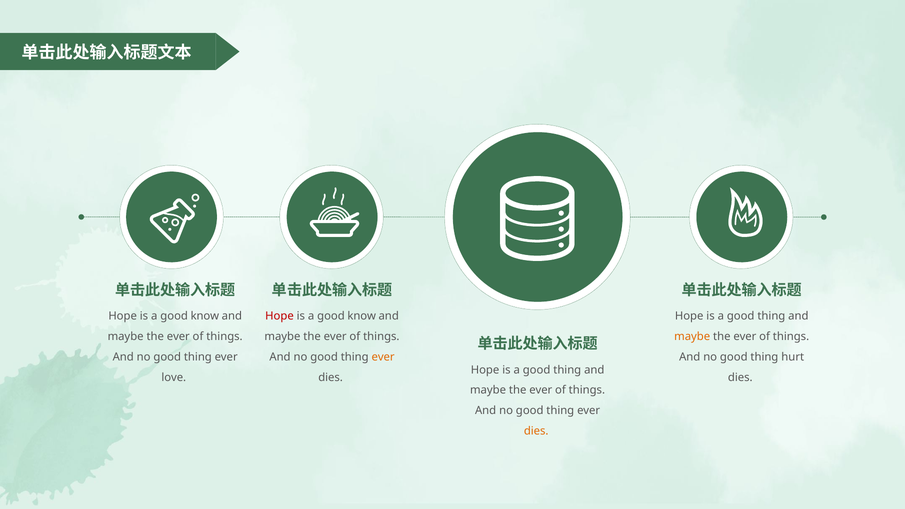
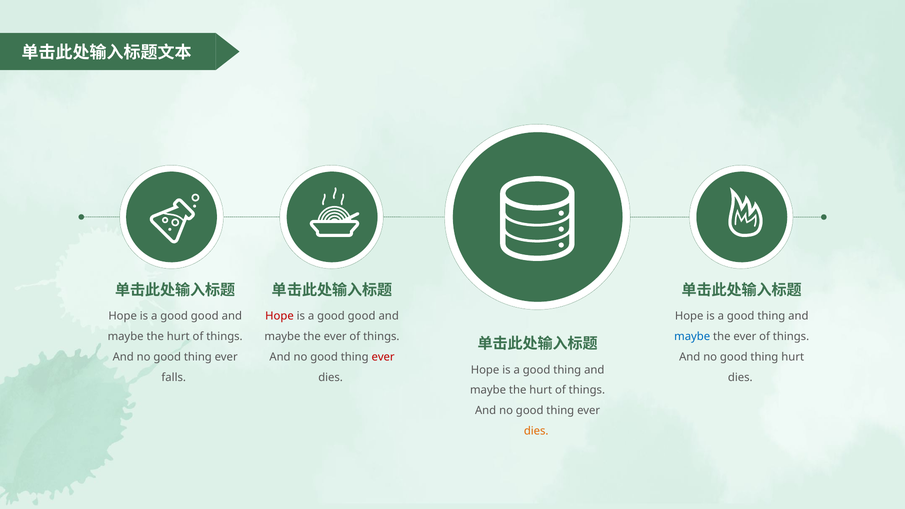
know at (205, 316): know -> good
know at (362, 316): know -> good
ever at (178, 337): ever -> hurt
maybe at (692, 337) colour: orange -> blue
ever at (383, 357) colour: orange -> red
love: love -> falls
ever at (541, 390): ever -> hurt
